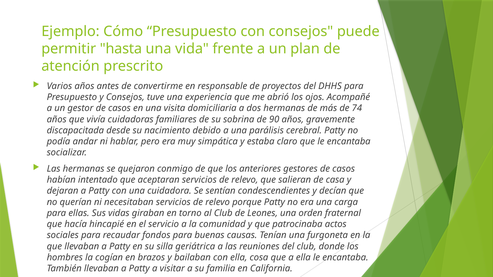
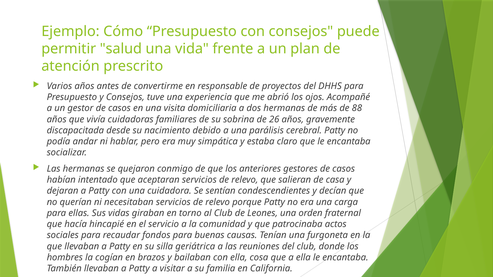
hasta: hasta -> salud
74: 74 -> 88
90: 90 -> 26
